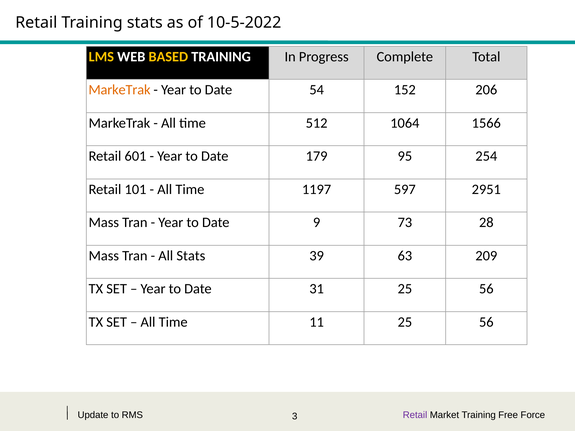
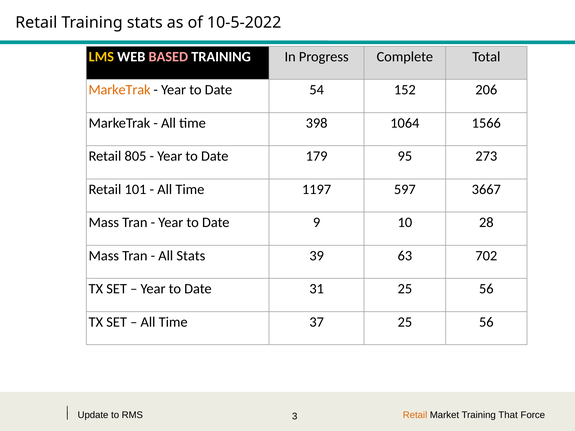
BASED colour: yellow -> pink
512: 512 -> 398
601: 601 -> 805
254: 254 -> 273
2951: 2951 -> 3667
73: 73 -> 10
209: 209 -> 702
11: 11 -> 37
Retail at (415, 415) colour: purple -> orange
Free: Free -> That
